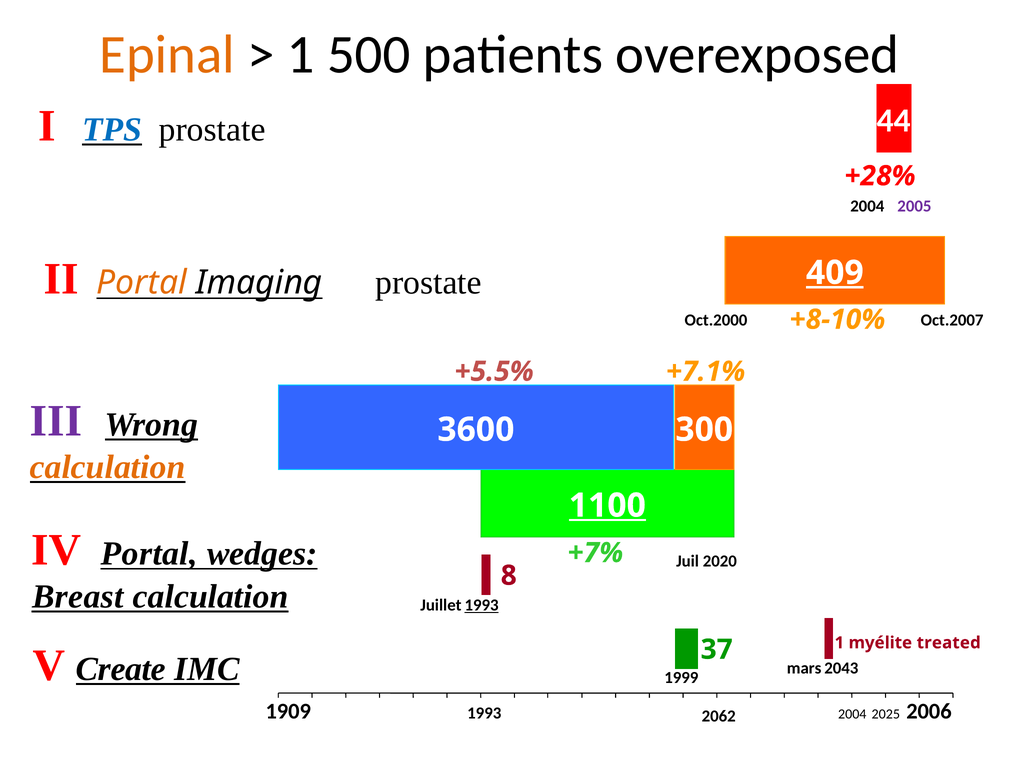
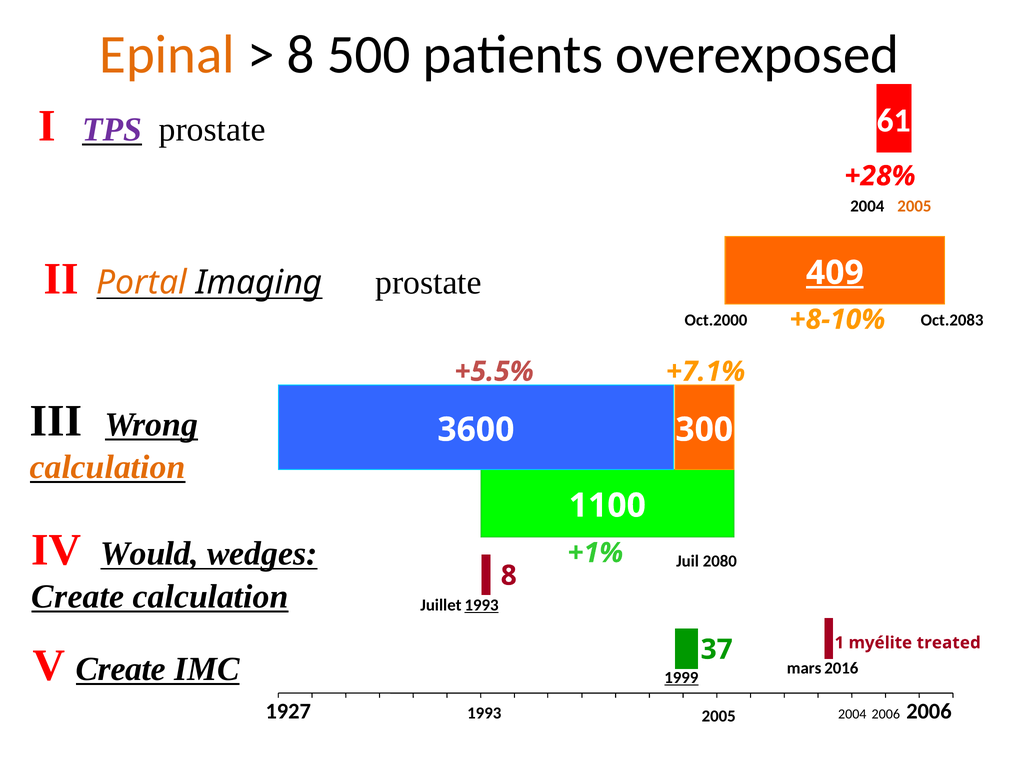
1 at (301, 55): 1 -> 8
TPS colour: blue -> purple
44: 44 -> 61
2005 at (914, 206) colour: purple -> orange
Oct.2007: Oct.2007 -> Oct.2083
III colour: purple -> black
1100 underline: present -> none
IV Portal: Portal -> Would
+7%: +7% -> +1%
2020: 2020 -> 2080
Breast at (78, 597): Breast -> Create
2043: 2043 -> 2016
1999 underline: none -> present
1909: 1909 -> 1927
1993 2062: 2062 -> 2005
2025 at (886, 714): 2025 -> 2006
